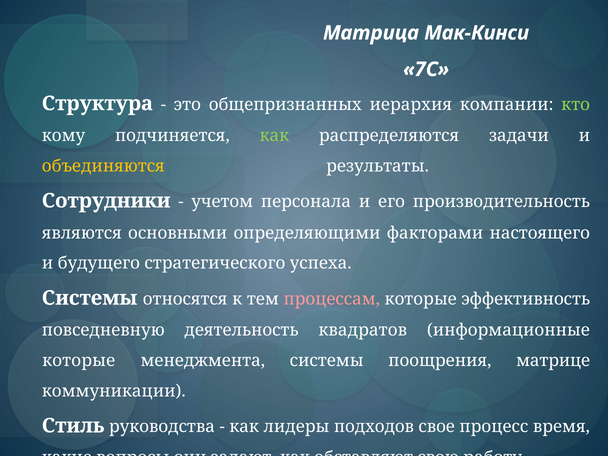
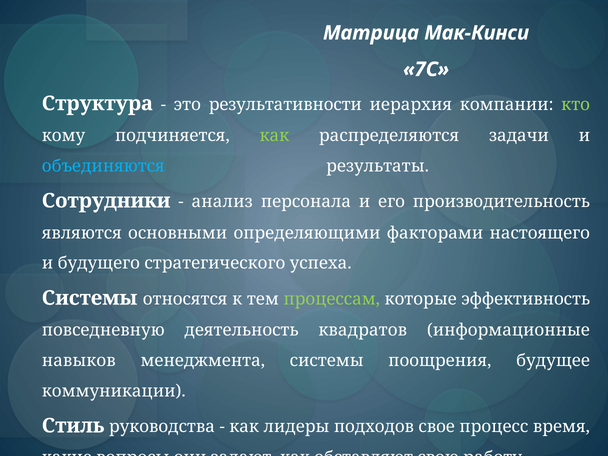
общепризнанных: общепризнанных -> результативности
объединяются colour: yellow -> light blue
учетом: учетом -> анализ
процессам colour: pink -> light green
которые at (79, 361): которые -> навыков
матрице: матрице -> будущее
